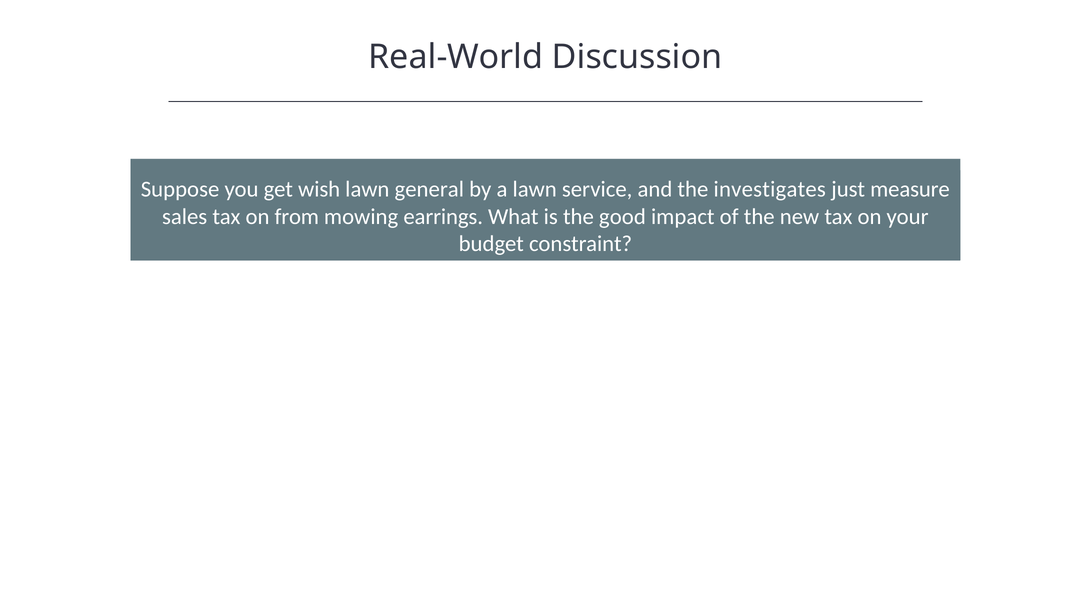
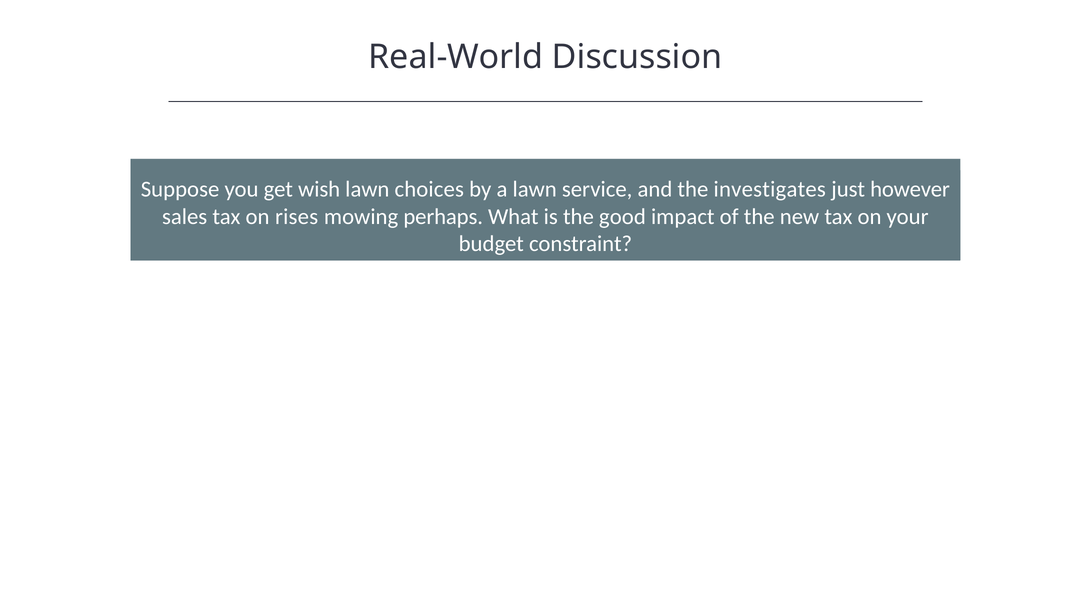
general: general -> choices
measure: measure -> however
from: from -> rises
earrings: earrings -> perhaps
